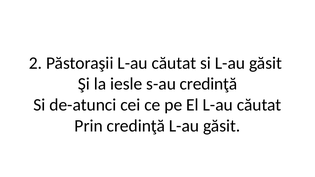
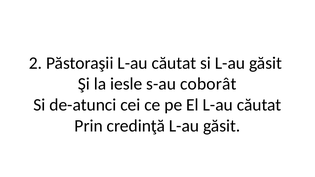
s-au credinţă: credinţă -> coborât
